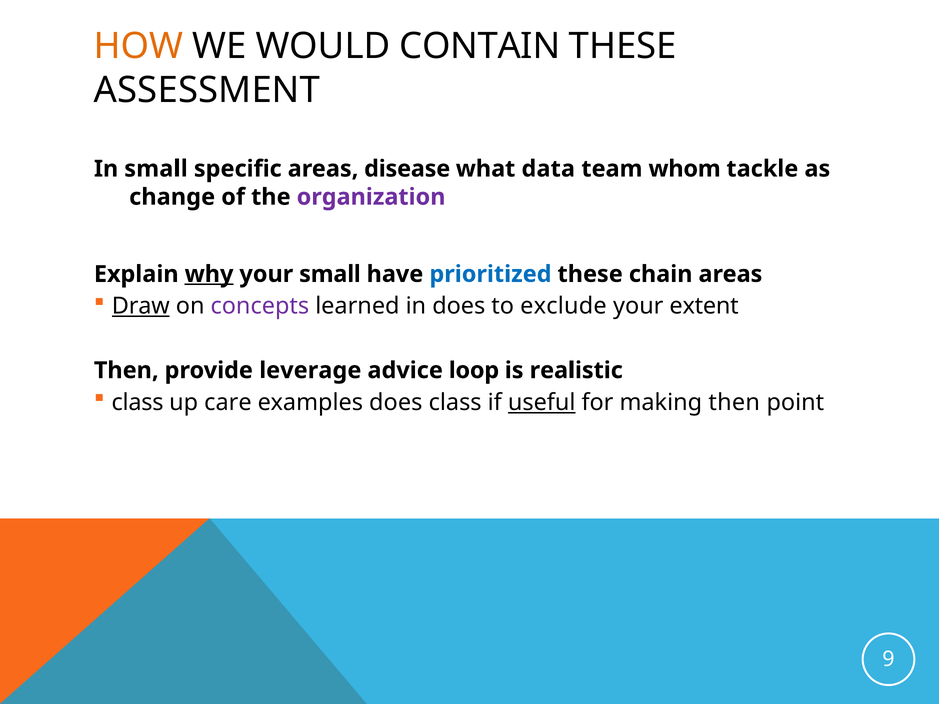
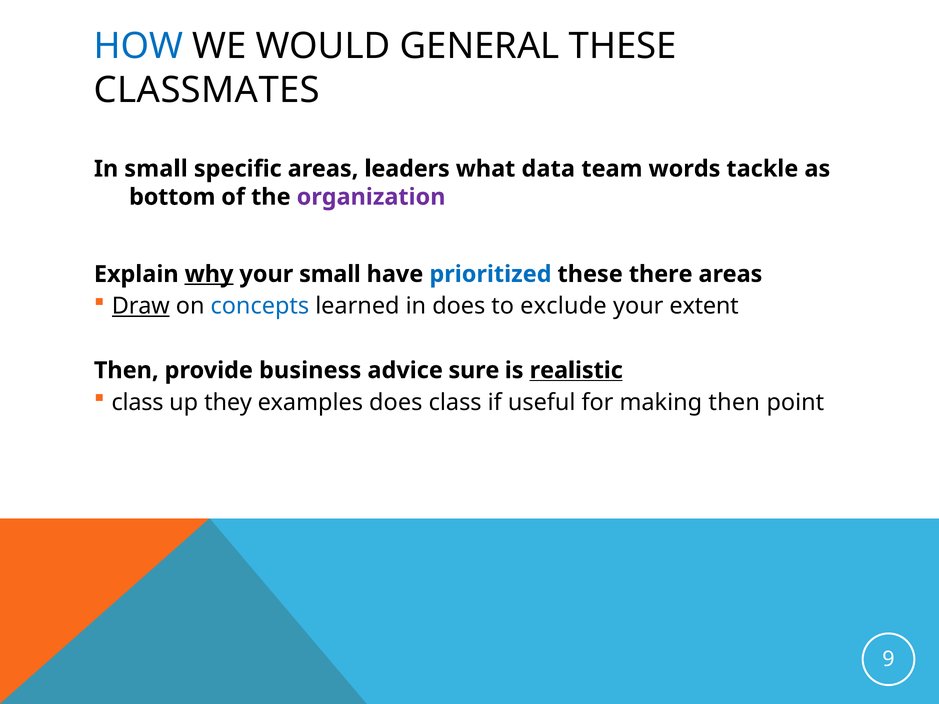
HOW colour: orange -> blue
CONTAIN: CONTAIN -> GENERAL
ASSESSMENT: ASSESSMENT -> CLASSMATES
disease: disease -> leaders
whom: whom -> words
change: change -> bottom
chain: chain -> there
concepts colour: purple -> blue
leverage: leverage -> business
loop: loop -> sure
realistic underline: none -> present
care: care -> they
useful underline: present -> none
